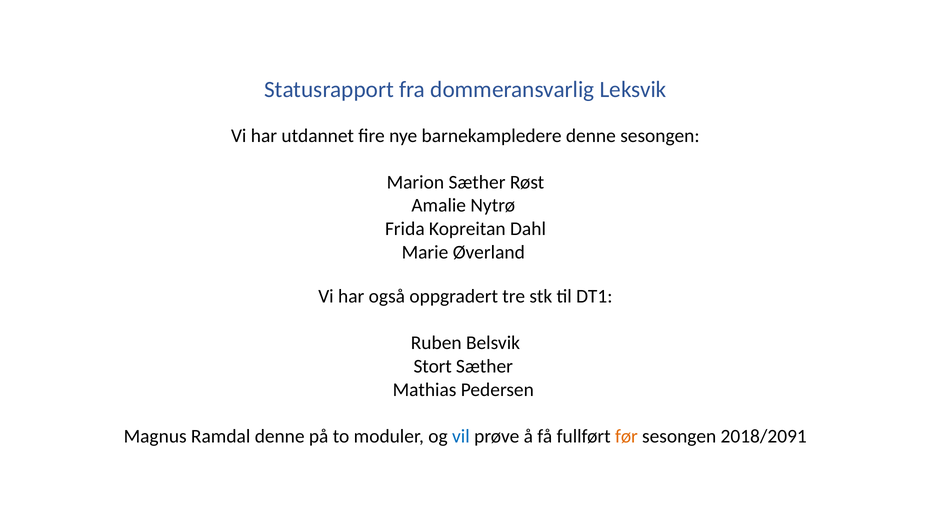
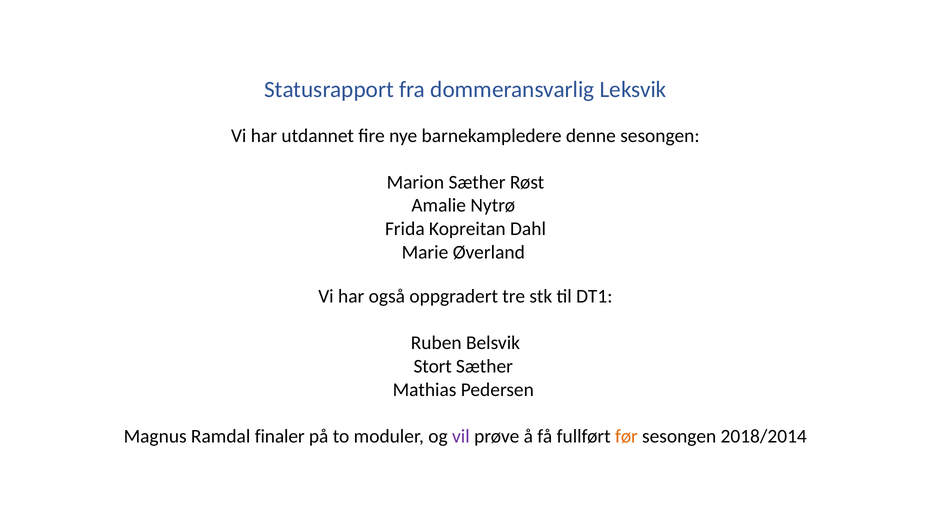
Ramdal denne: denne -> finaler
vil colour: blue -> purple
2018/2091: 2018/2091 -> 2018/2014
